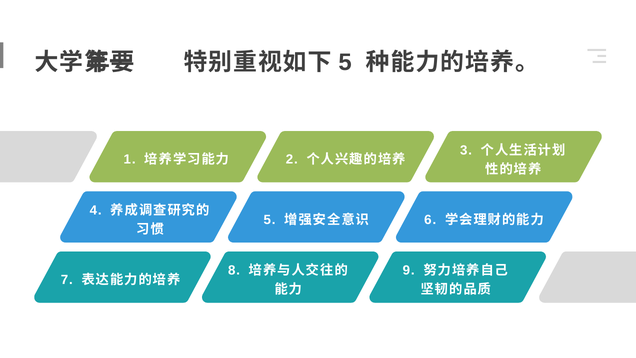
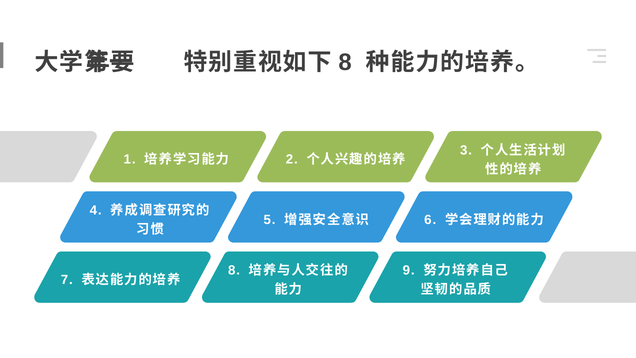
5 at (345, 62): 5 -> 8
